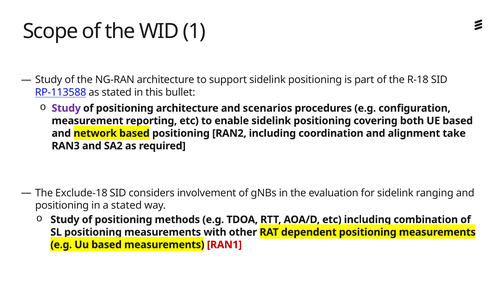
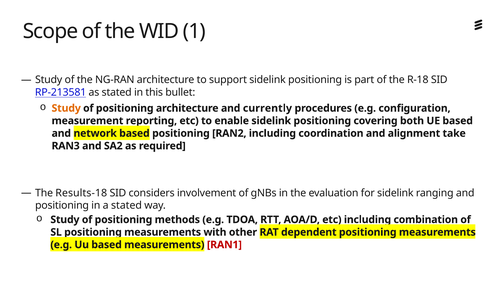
RP-113588: RP-113588 -> RP-213581
Study at (66, 108) colour: purple -> orange
scenarios: scenarios -> currently
Exclude-18: Exclude-18 -> Results-18
